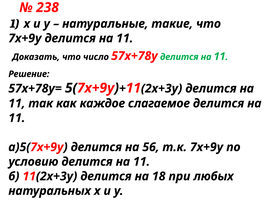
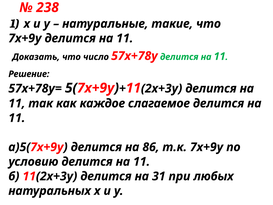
56: 56 -> 86
18: 18 -> 31
